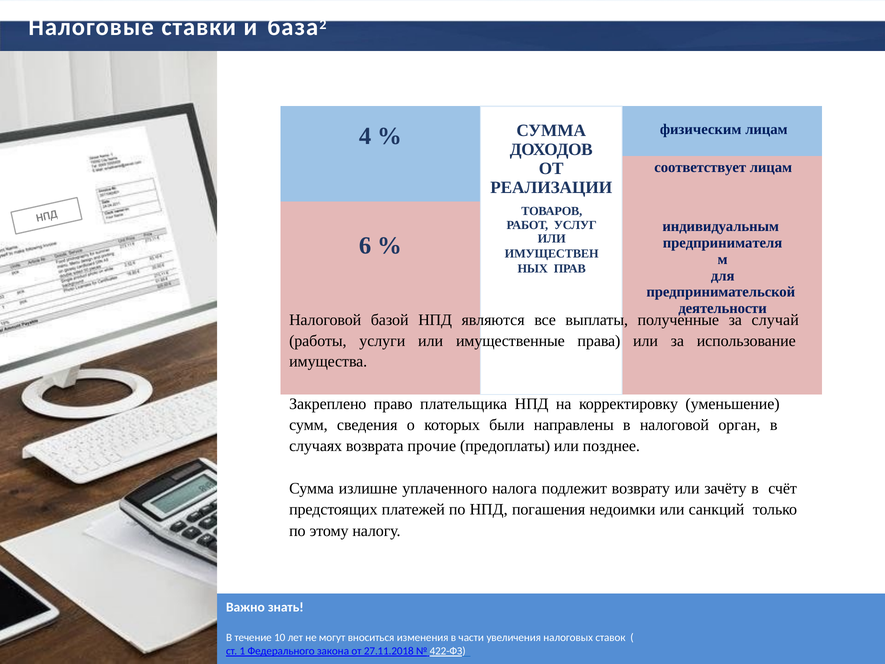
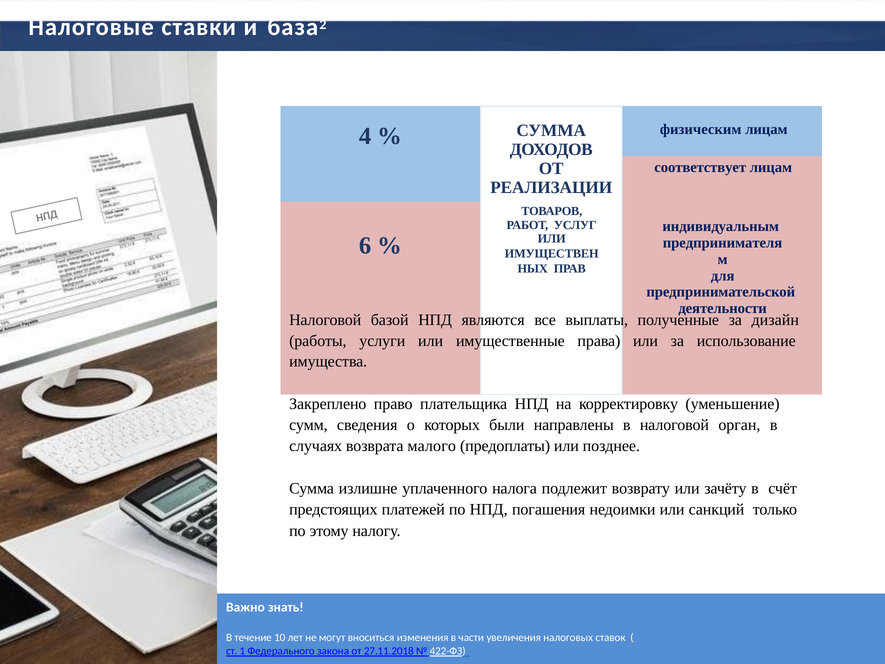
случай: случай -> дизайн
прочие: прочие -> малого
